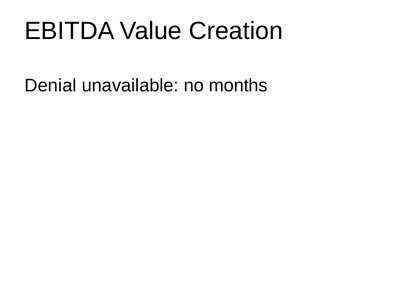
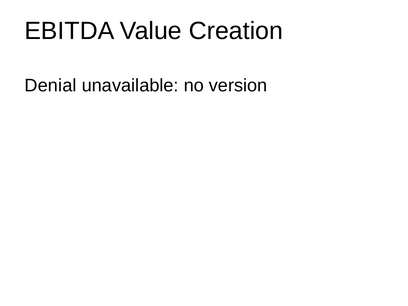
months: months -> version
